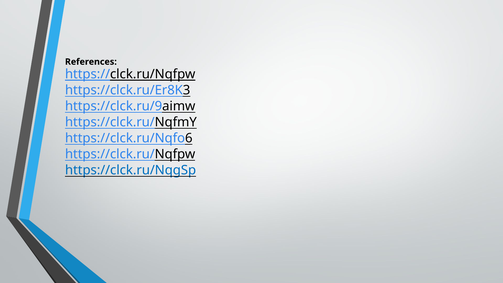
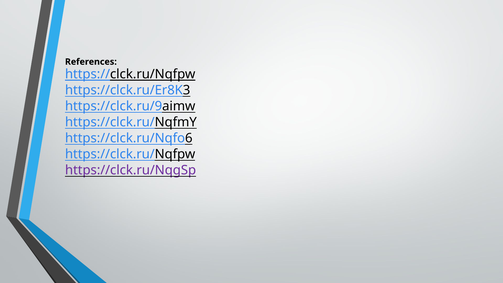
https://clck.ru/NqgSp colour: blue -> purple
